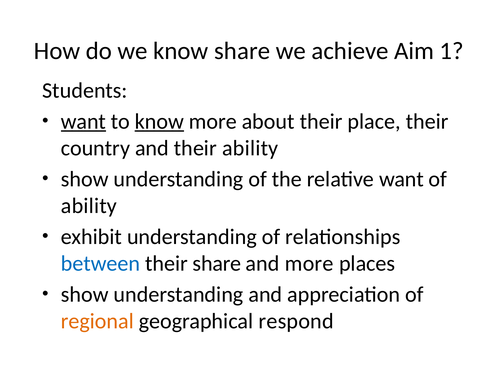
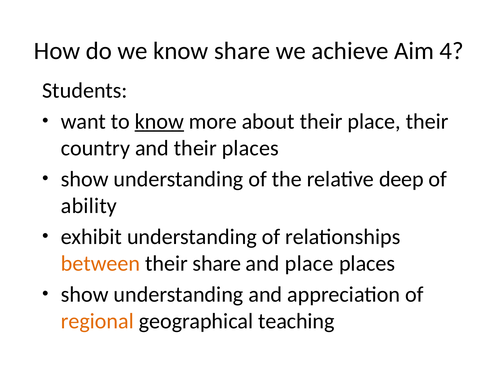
1: 1 -> 4
want at (83, 121) underline: present -> none
their ability: ability -> places
relative want: want -> deep
between colour: blue -> orange
and more: more -> place
respond: respond -> teaching
